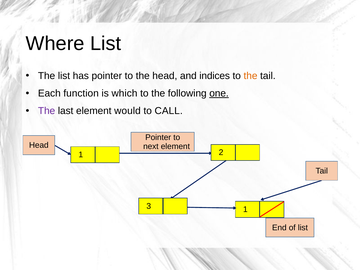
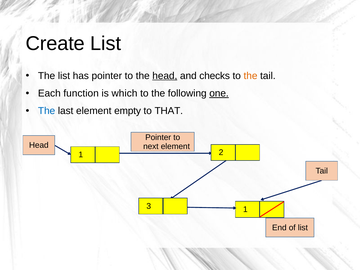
Where: Where -> Create
head at (165, 76) underline: none -> present
indices: indices -> checks
The at (47, 111) colour: purple -> blue
would: would -> empty
CALL: CALL -> THAT
